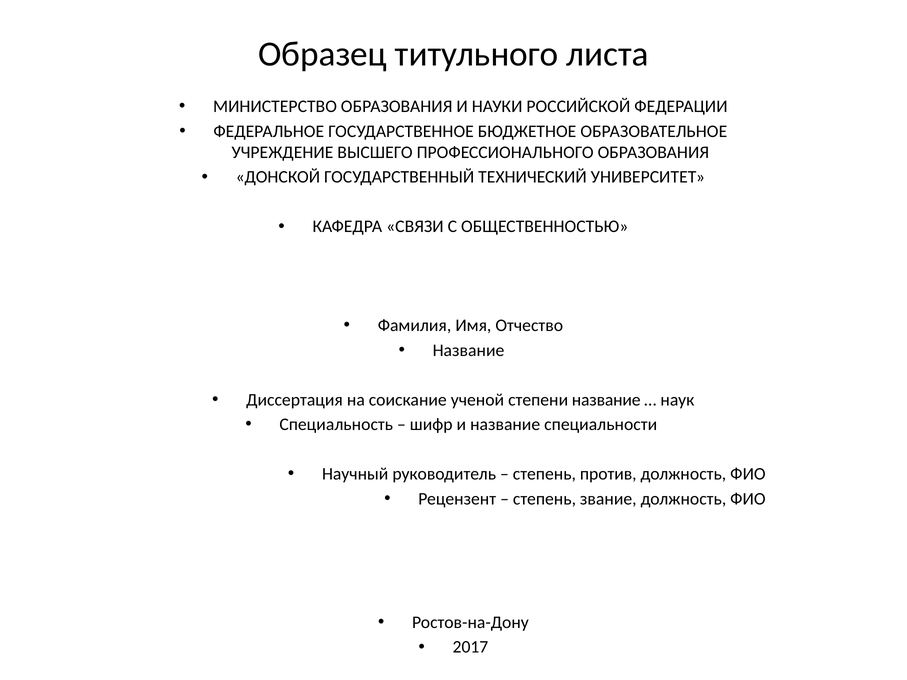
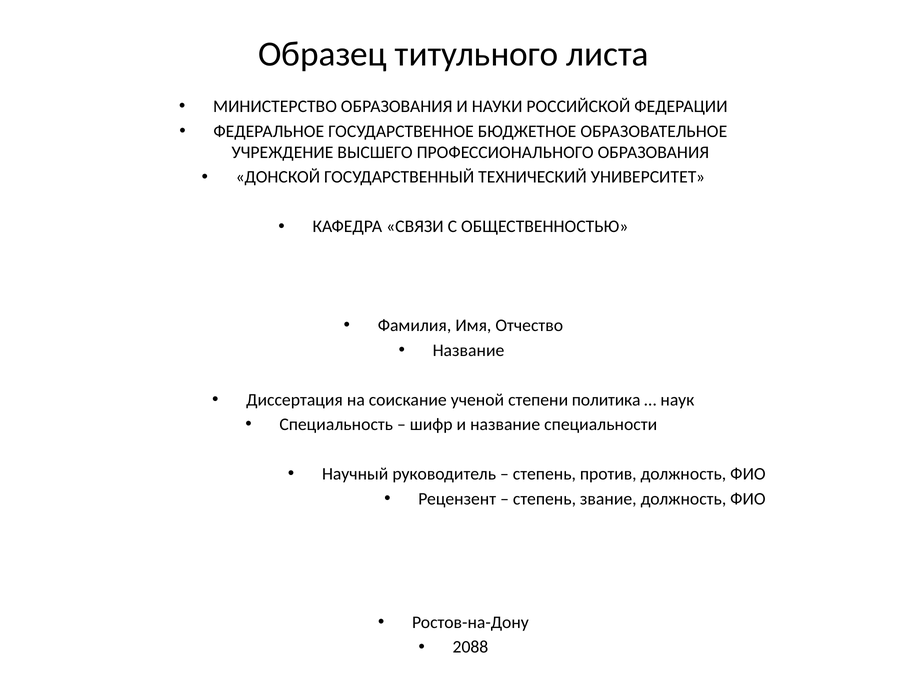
степени название: название -> политика
2017: 2017 -> 2088
